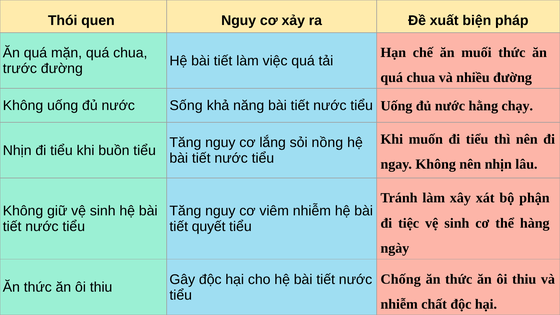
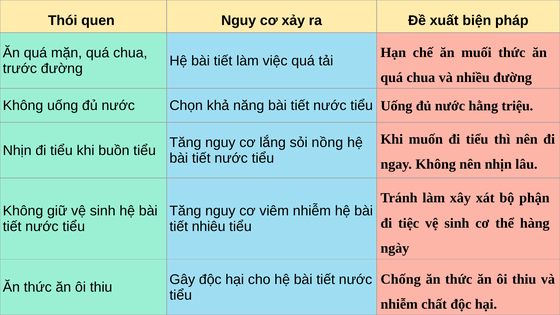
Sống: Sống -> Chọn
chạy: chạy -> triệu
quyết: quyết -> nhiêu
